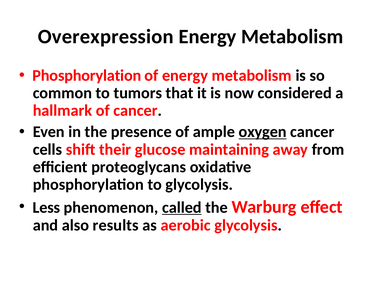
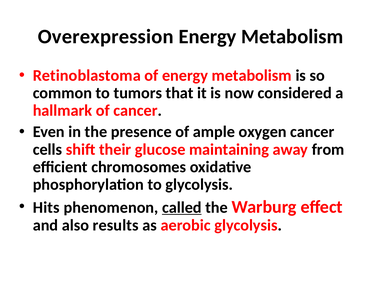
Phosphorylation at (87, 75): Phosphorylation -> Retinoblastoma
oxygen underline: present -> none
proteoglycans: proteoglycans -> chromosomes
Less: Less -> Hits
